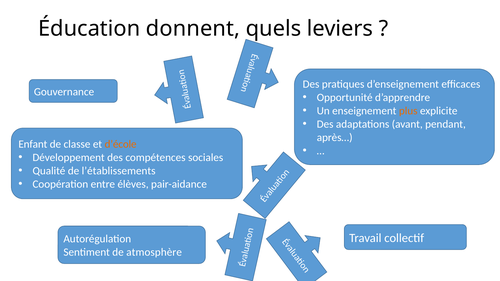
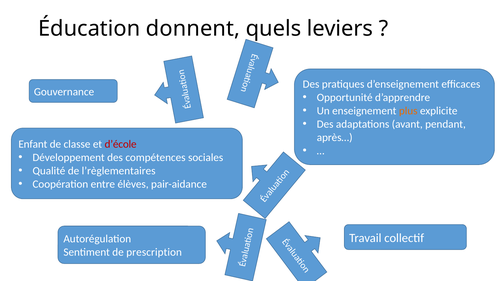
d’école colour: orange -> red
l’établissements: l’établissements -> l’règlementaires
atmosphère: atmosphère -> prescription
